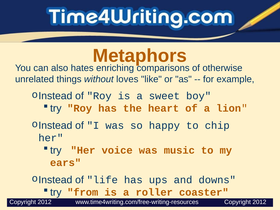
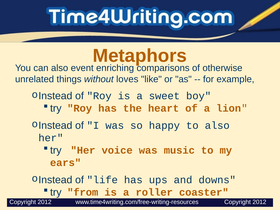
hates: hates -> event
to chip: chip -> also
